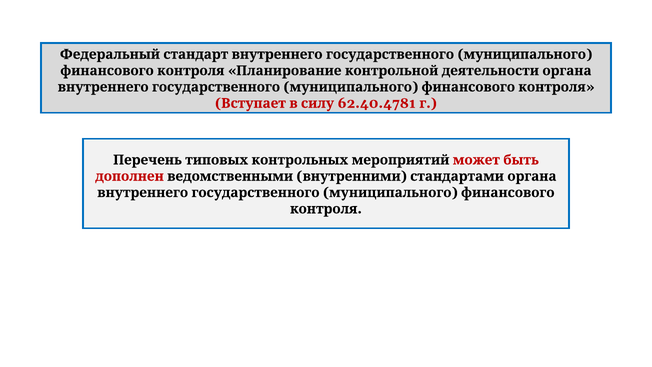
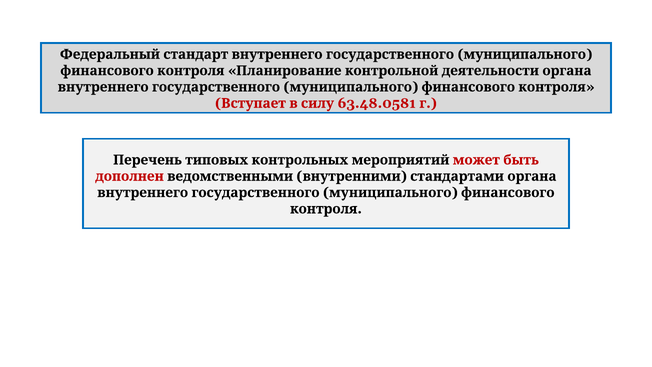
62.40.4781: 62.40.4781 -> 63.48.0581
